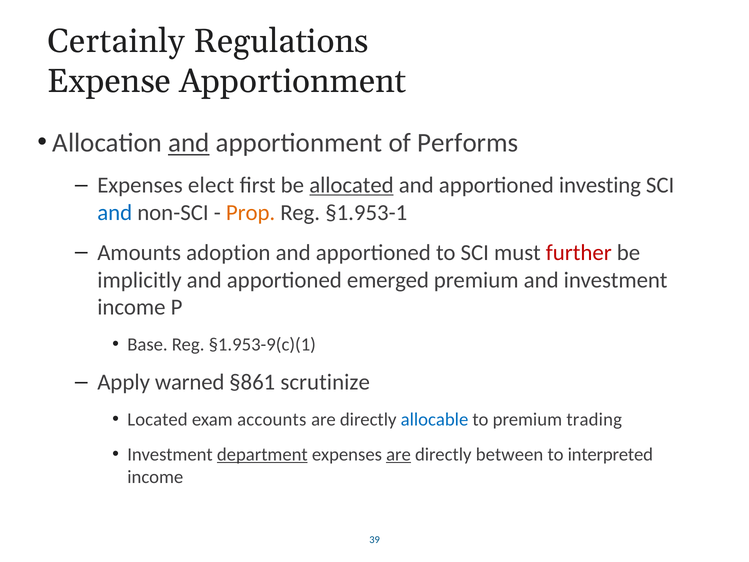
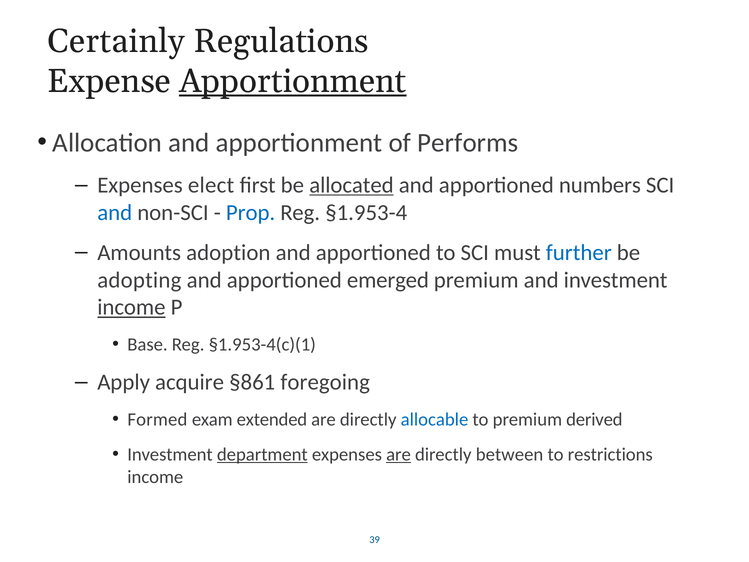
Apportionment at (293, 81) underline: none -> present
and at (189, 143) underline: present -> none
investing: investing -> numbers
Prop colour: orange -> blue
§1.953-1: §1.953-1 -> §1.953-4
further colour: red -> blue
implicitly: implicitly -> adopting
income at (131, 307) underline: none -> present
§1.953-9(c)(1: §1.953-9(c)(1 -> §1.953-4(c)(1
warned: warned -> acquire
scrutinize: scrutinize -> foregoing
Located: Located -> Formed
accounts: accounts -> extended
trading: trading -> derived
interpreted: interpreted -> restrictions
